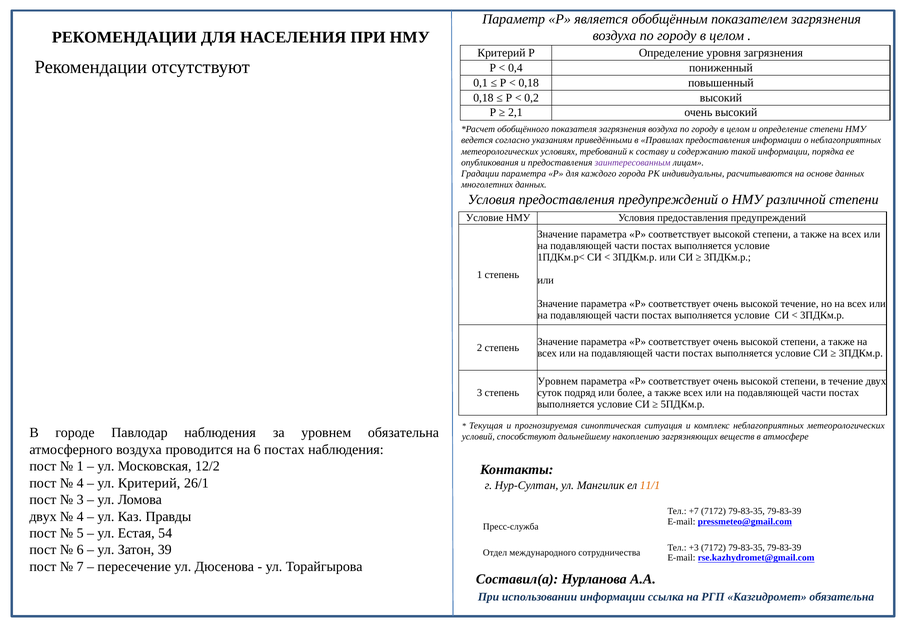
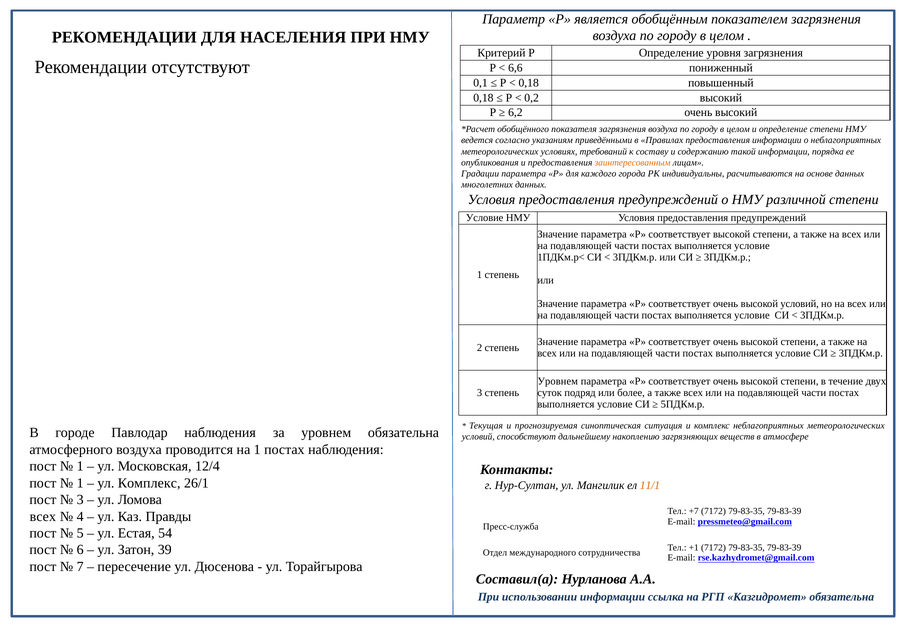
0,4: 0,4 -> 6,6
2,1: 2,1 -> 6,2
заинтересованным colour: purple -> orange
высокой течение: течение -> условий
на 6: 6 -> 1
12/2: 12/2 -> 12/4
4 at (80, 483): 4 -> 1
ул Критерий: Критерий -> Комплекс
двух at (43, 517): двух -> всех
+3: +3 -> +1
